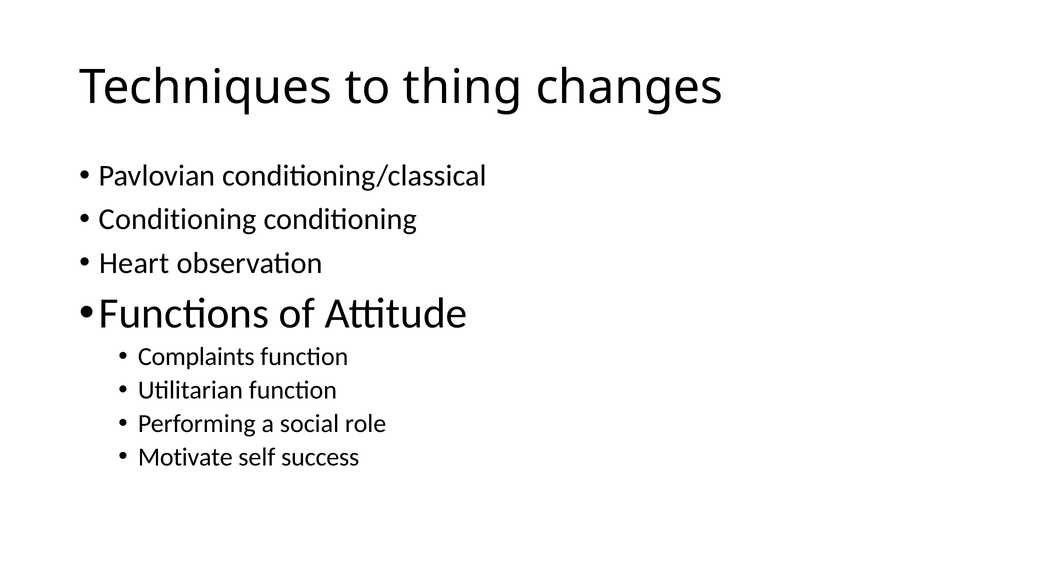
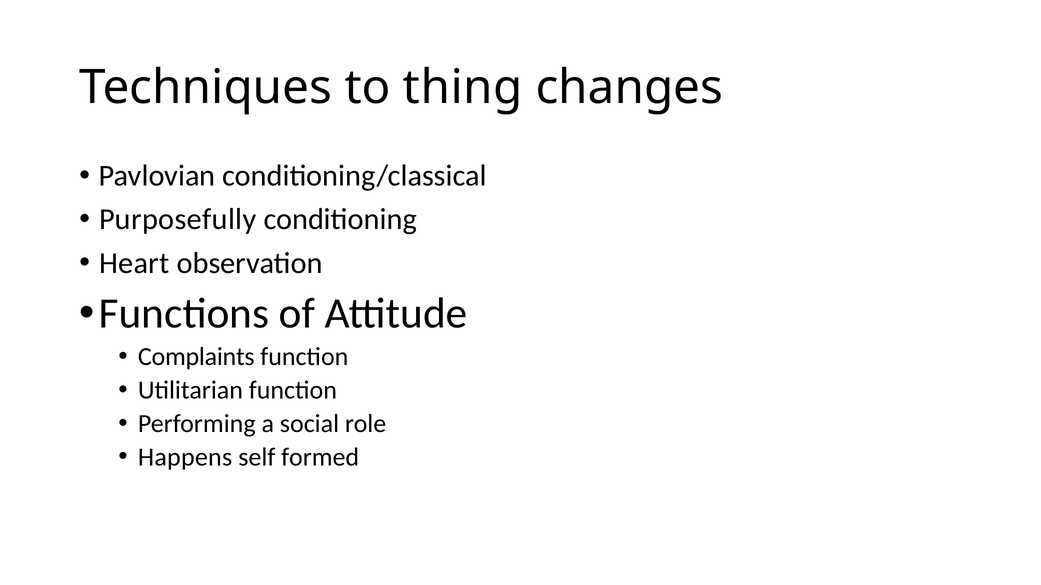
Conditioning at (178, 220): Conditioning -> Purposefully
Motivate: Motivate -> Happens
success: success -> formed
